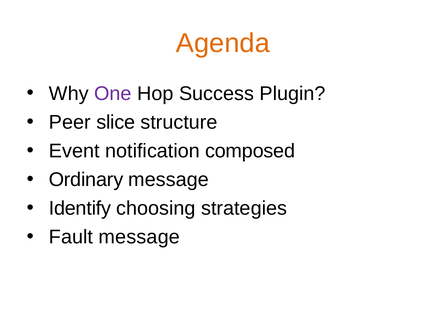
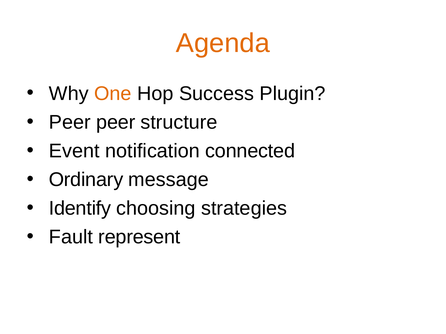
One colour: purple -> orange
Peer slice: slice -> peer
composed: composed -> connected
Fault message: message -> represent
